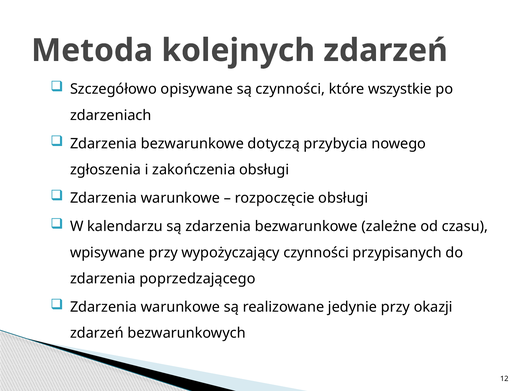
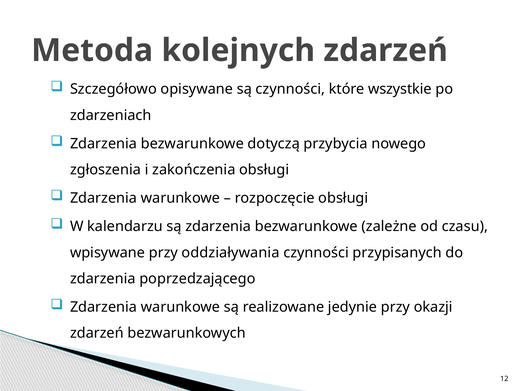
wypożyczający: wypożyczający -> oddziaływania
